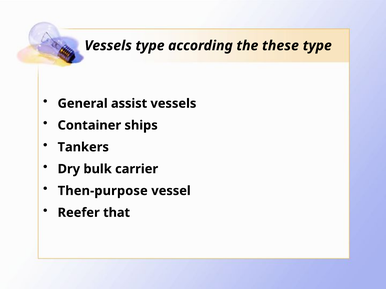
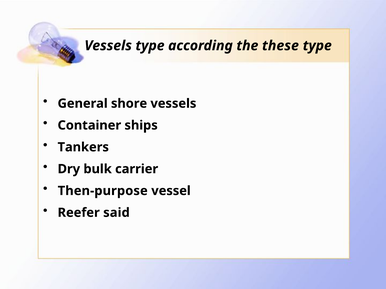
assist: assist -> shore
that: that -> said
